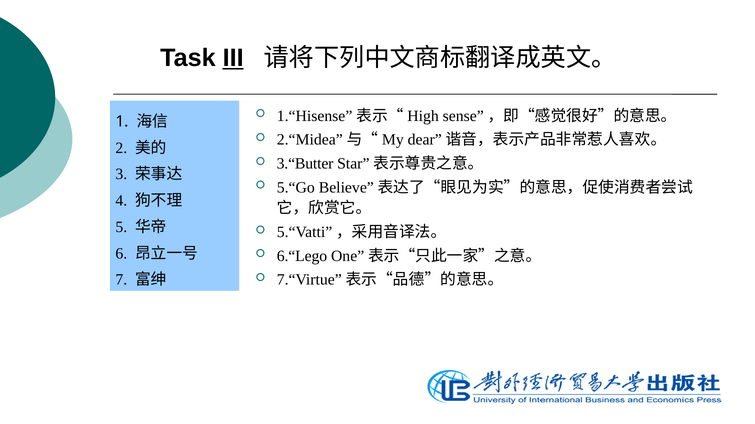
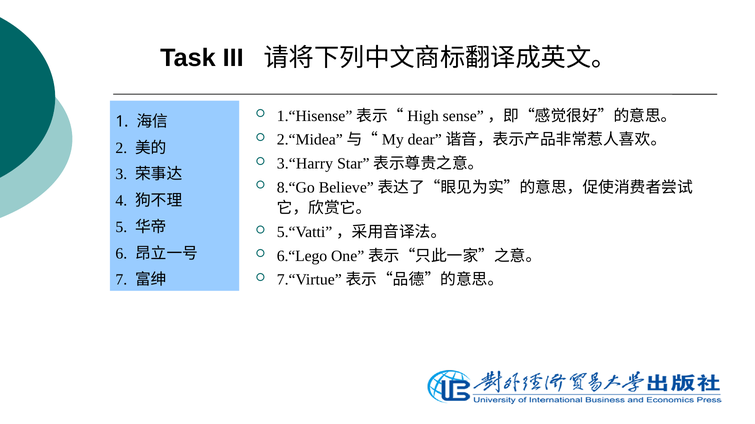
III underline: present -> none
3.“Butter: 3.“Butter -> 3.“Harry
5.“Go: 5.“Go -> 8.“Go
